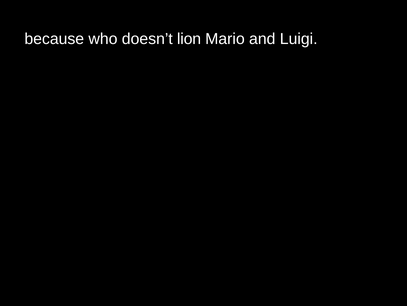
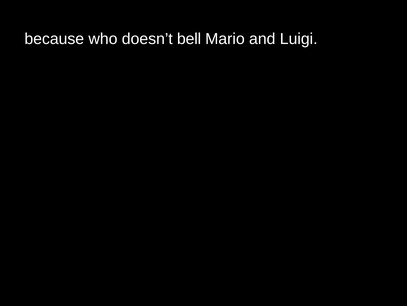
lion: lion -> bell
